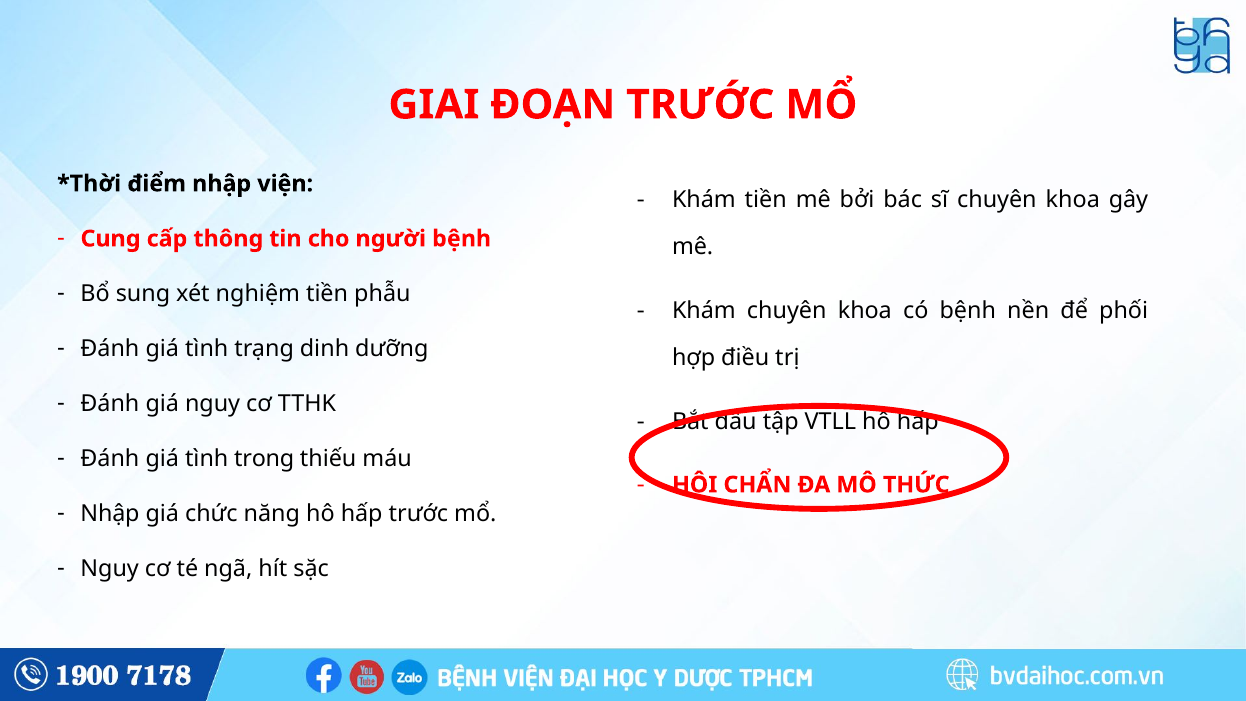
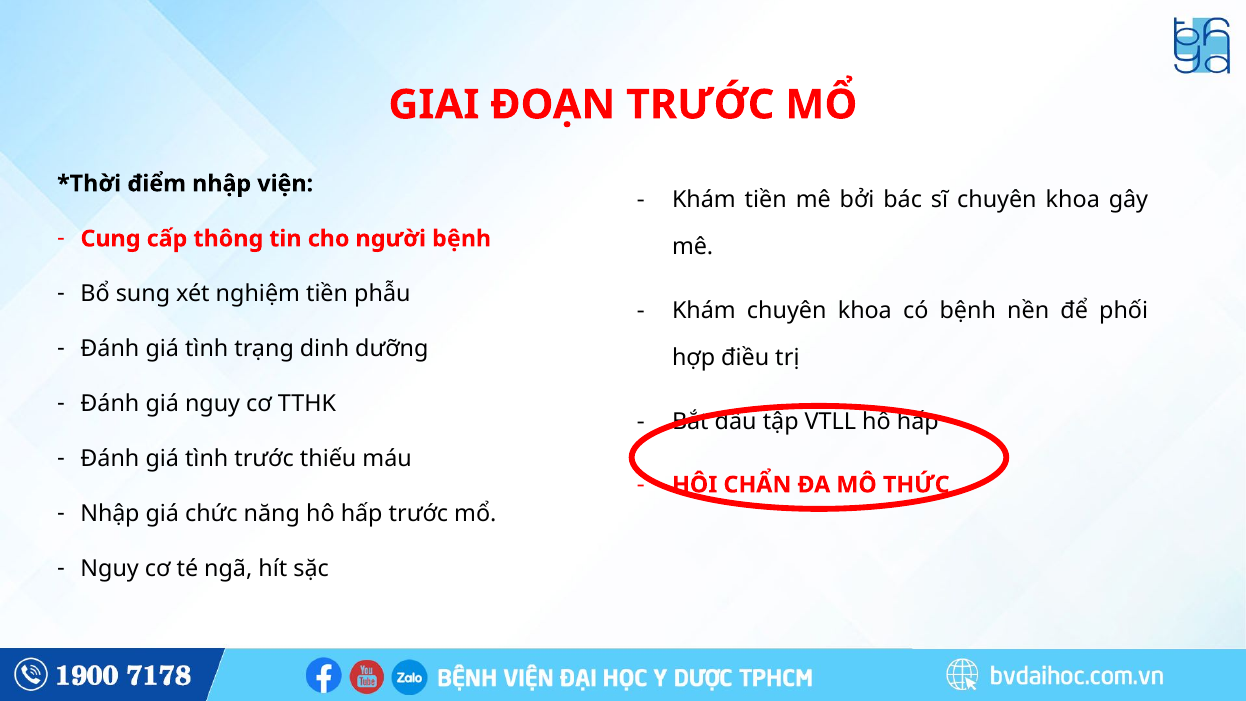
tình trong: trong -> trước
